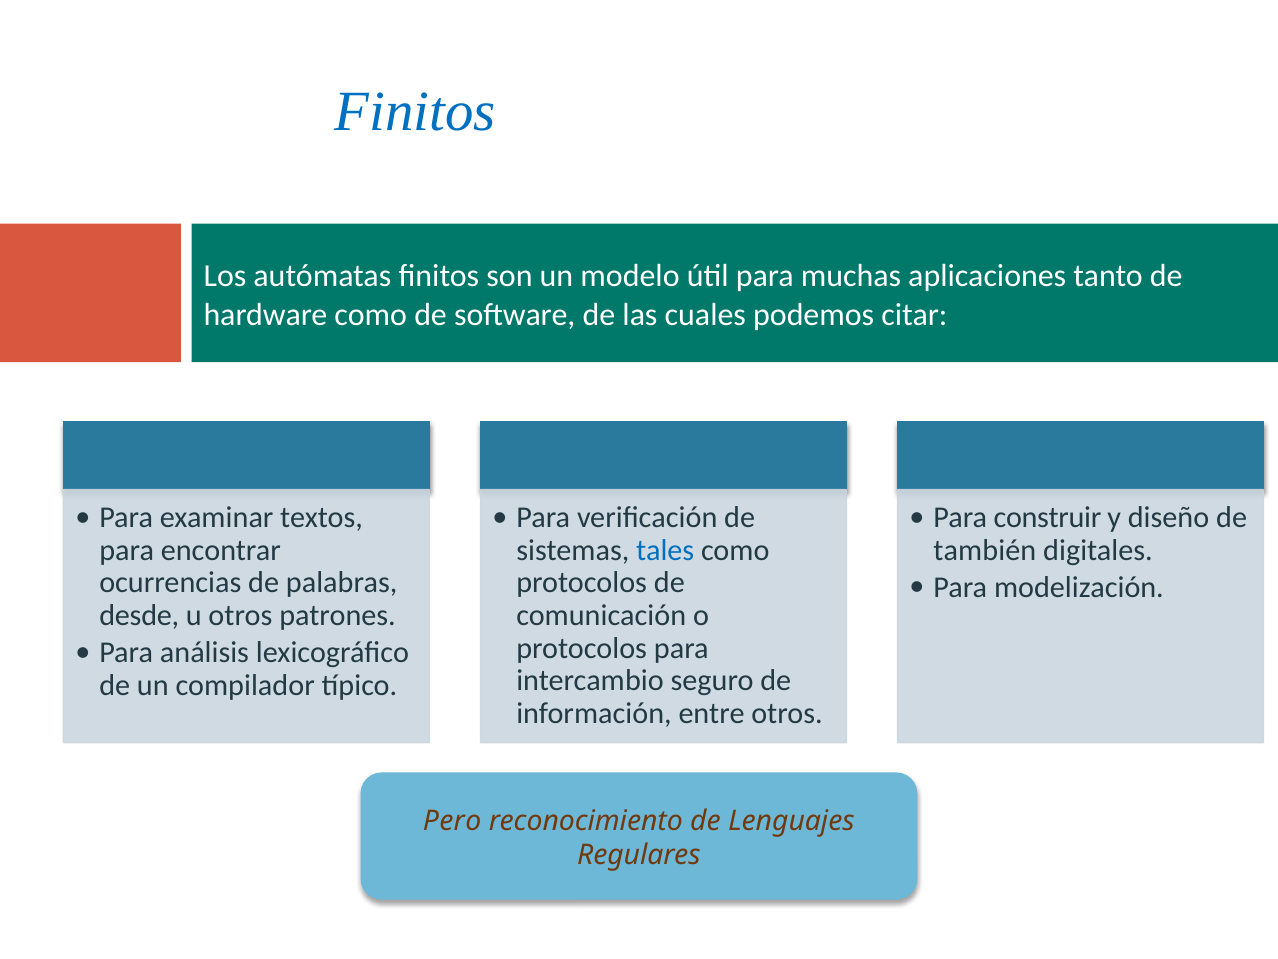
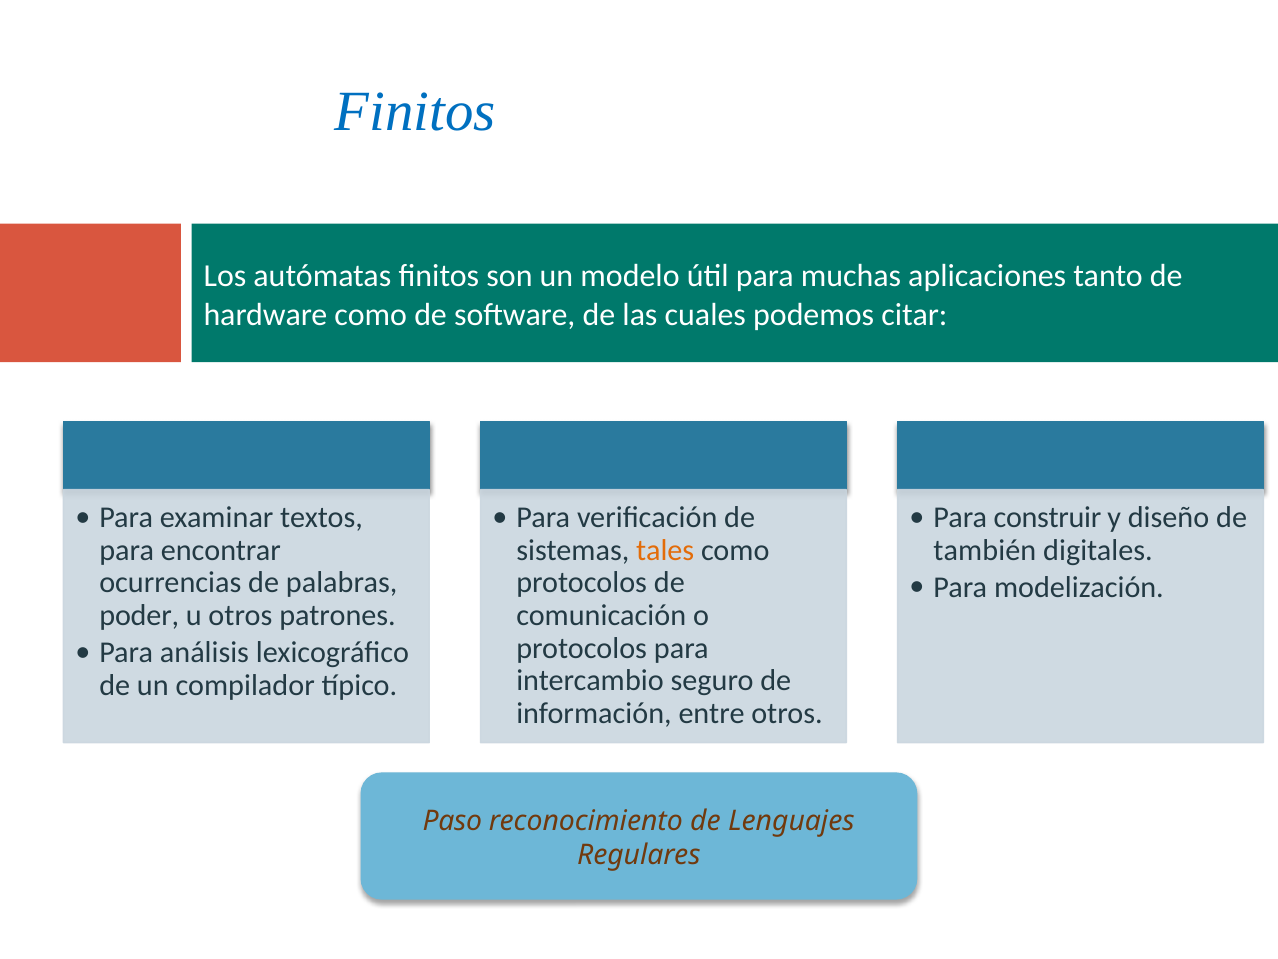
tales colour: blue -> orange
desde: desde -> poder
Pero: Pero -> Paso
